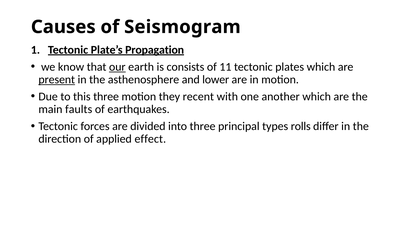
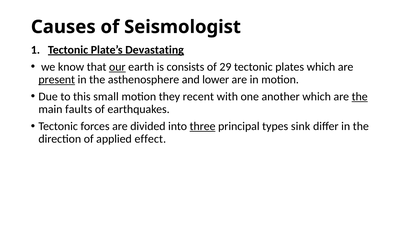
Seismogram: Seismogram -> Seismologist
Propagation: Propagation -> Devastating
11: 11 -> 29
this three: three -> small
the at (360, 96) underline: none -> present
three at (203, 126) underline: none -> present
rolls: rolls -> sink
